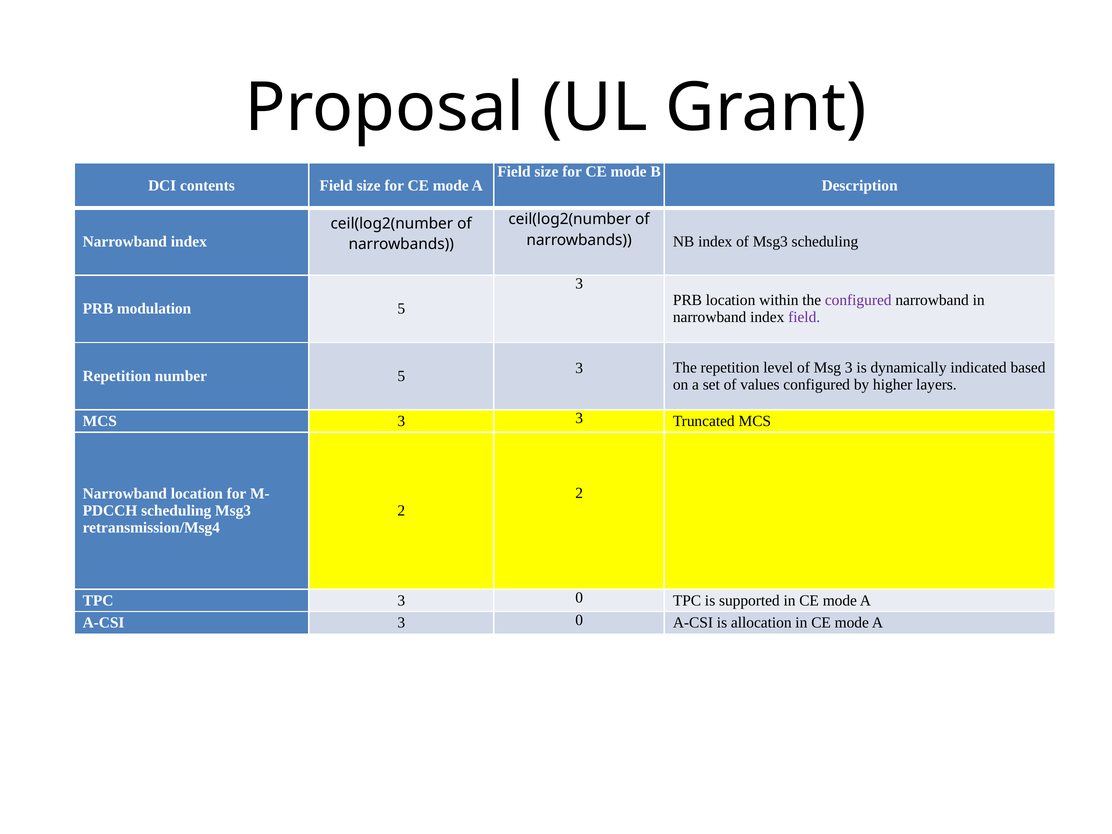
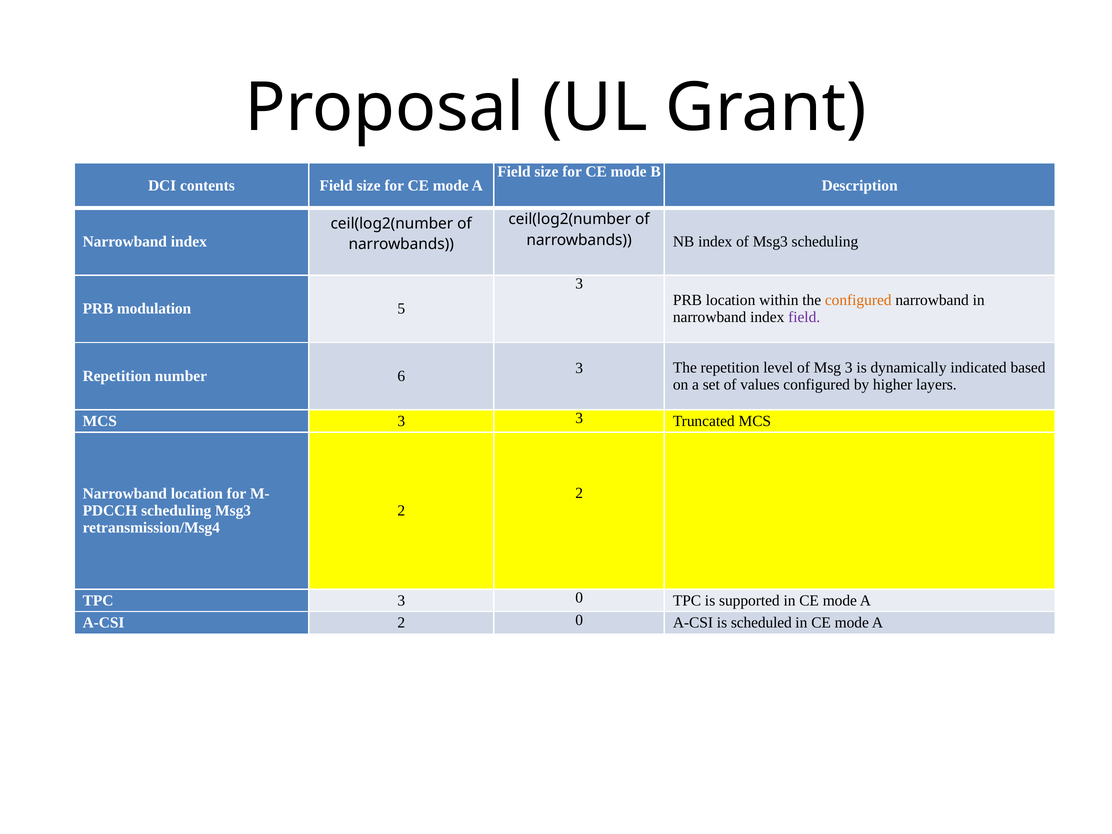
configured at (858, 300) colour: purple -> orange
number 5: 5 -> 6
A-CSI 3: 3 -> 2
allocation: allocation -> scheduled
